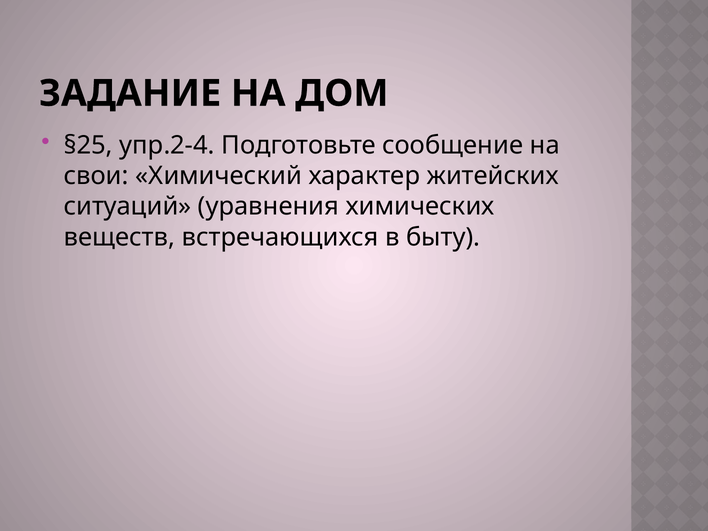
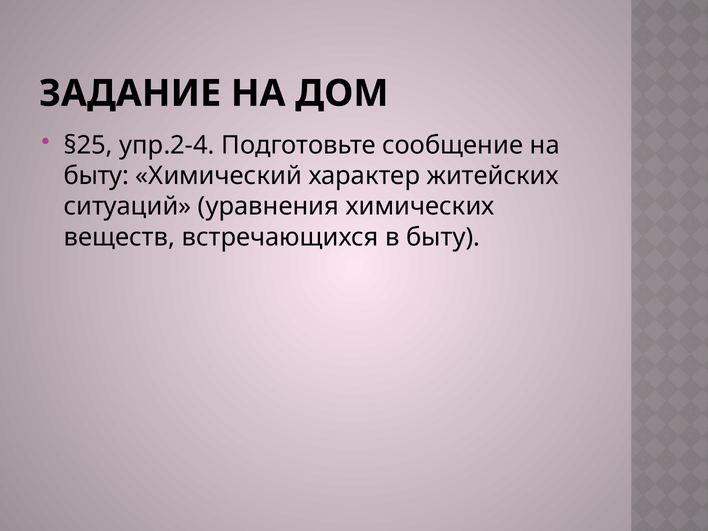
свои at (96, 176): свои -> быту
